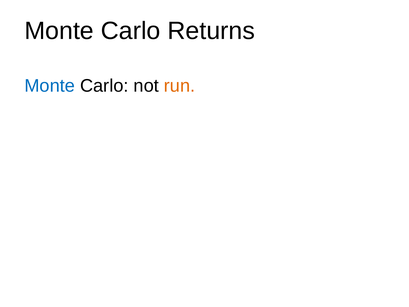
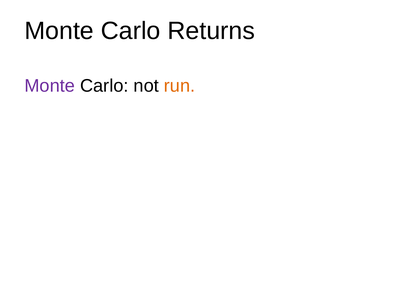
Monte at (50, 86) colour: blue -> purple
